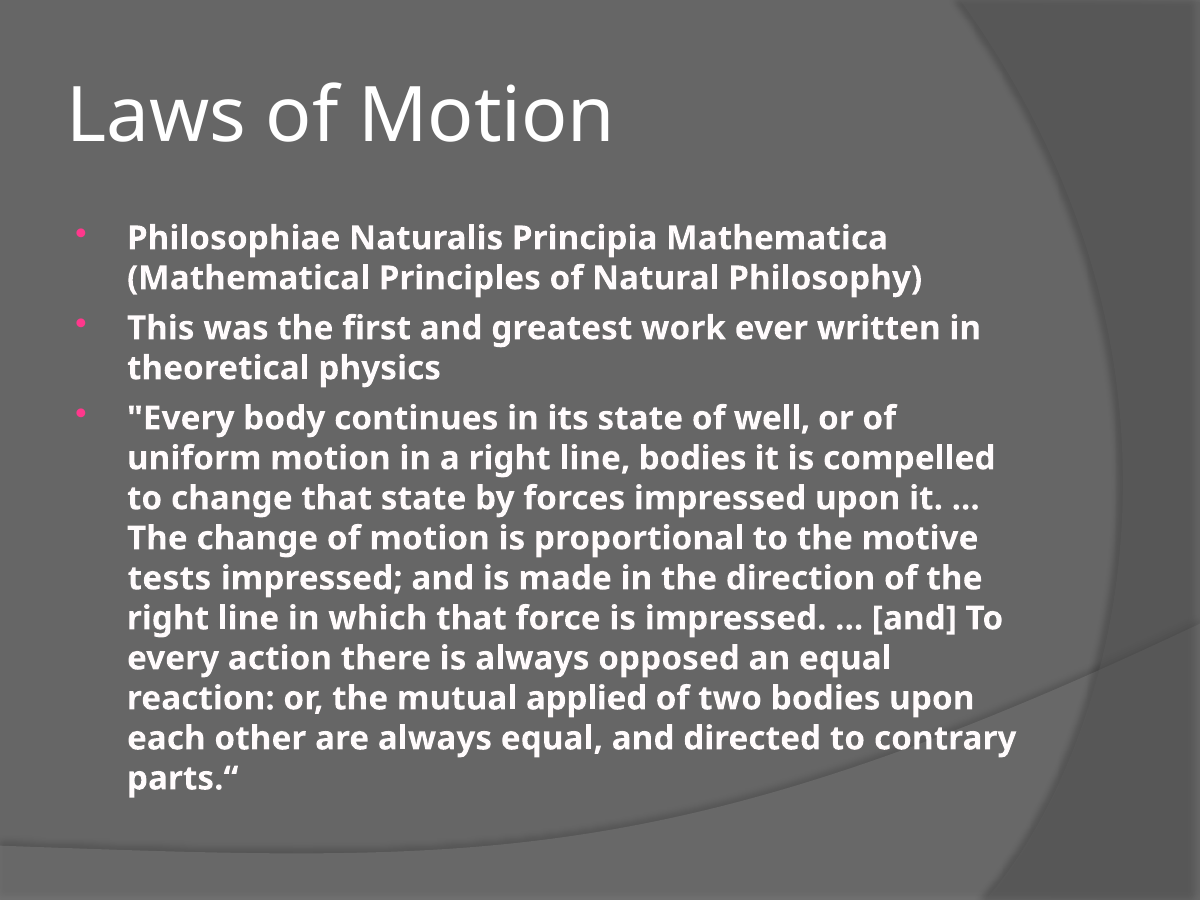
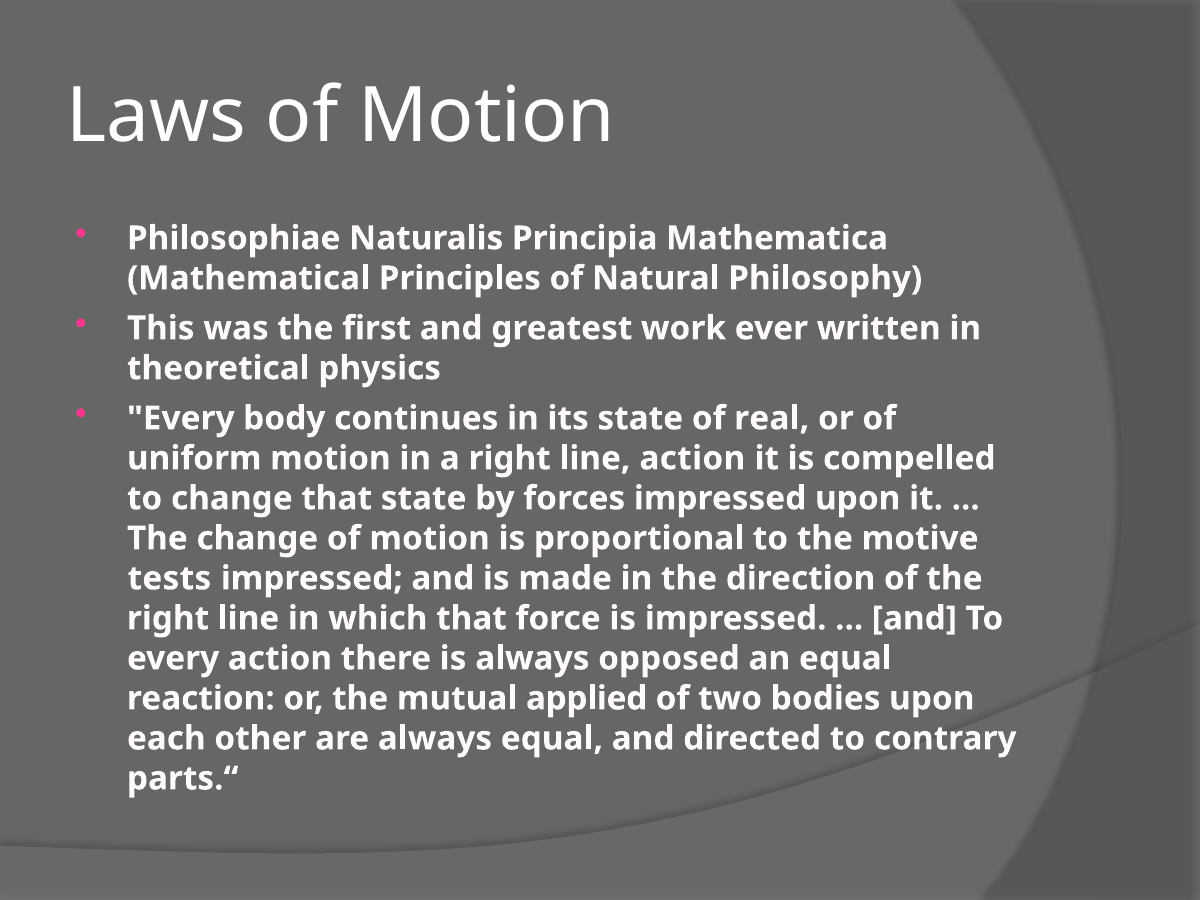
well: well -> real
line bodies: bodies -> action
